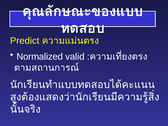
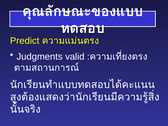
Normalized: Normalized -> Judgments
